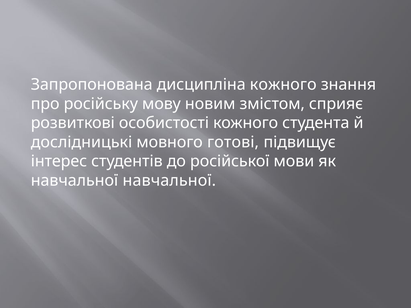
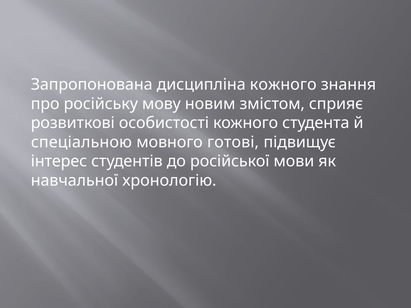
дослідницькі: дослідницькі -> спеціальною
навчальної навчальної: навчальної -> хронологію
